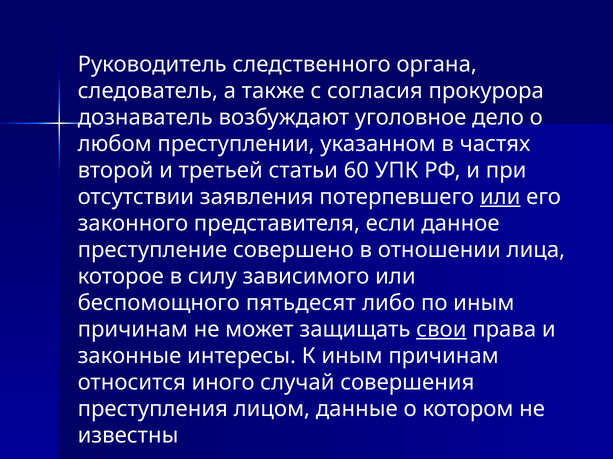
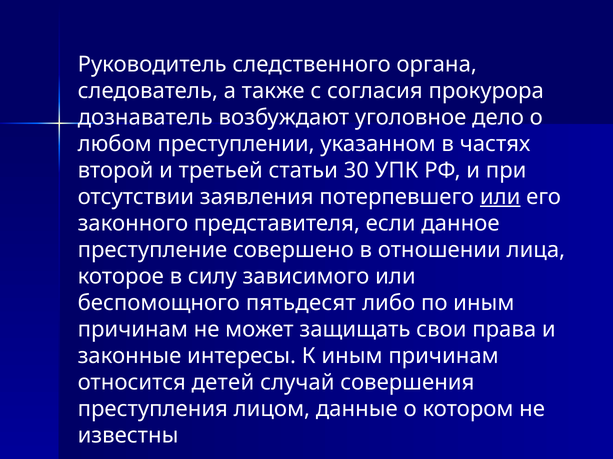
60: 60 -> 30
свои underline: present -> none
иного: иного -> детей
